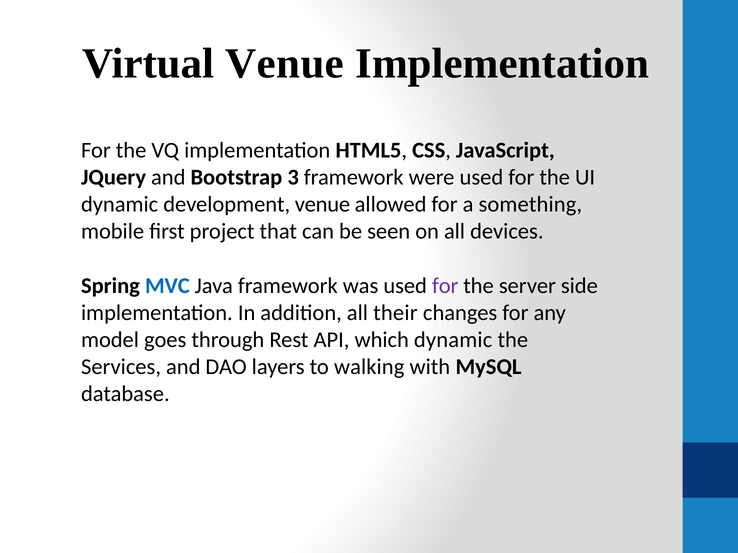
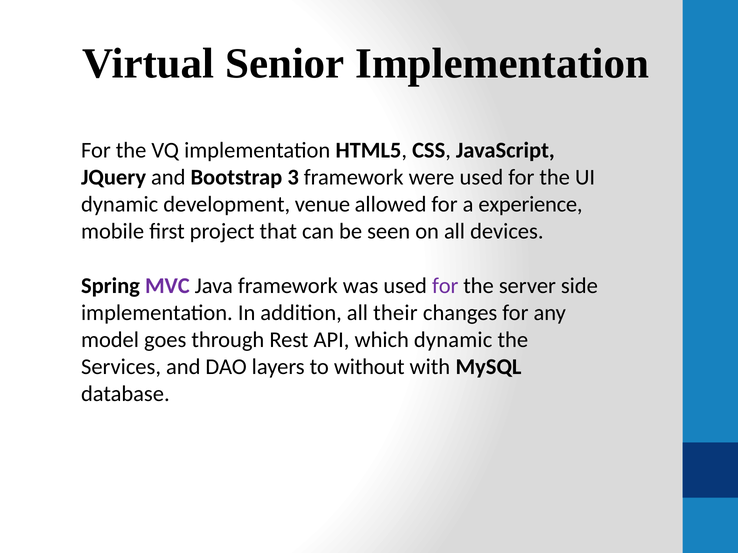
Virtual Venue: Venue -> Senior
something: something -> experience
MVC colour: blue -> purple
walking: walking -> without
